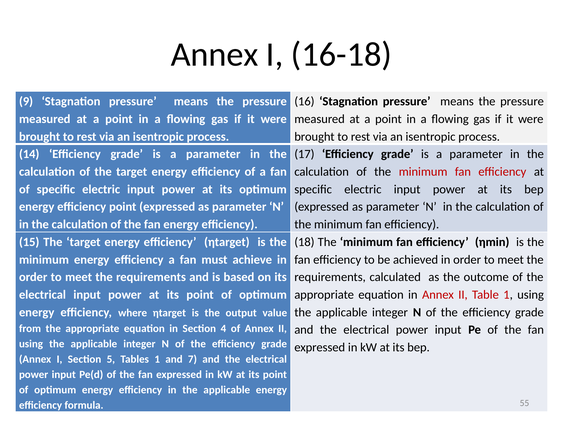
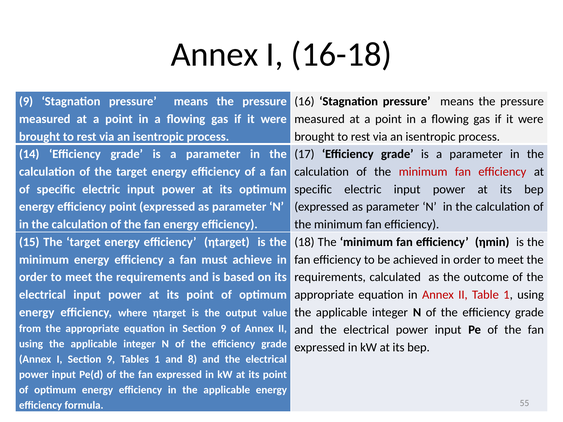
in Section 4: 4 -> 9
I Section 5: 5 -> 9
7: 7 -> 8
